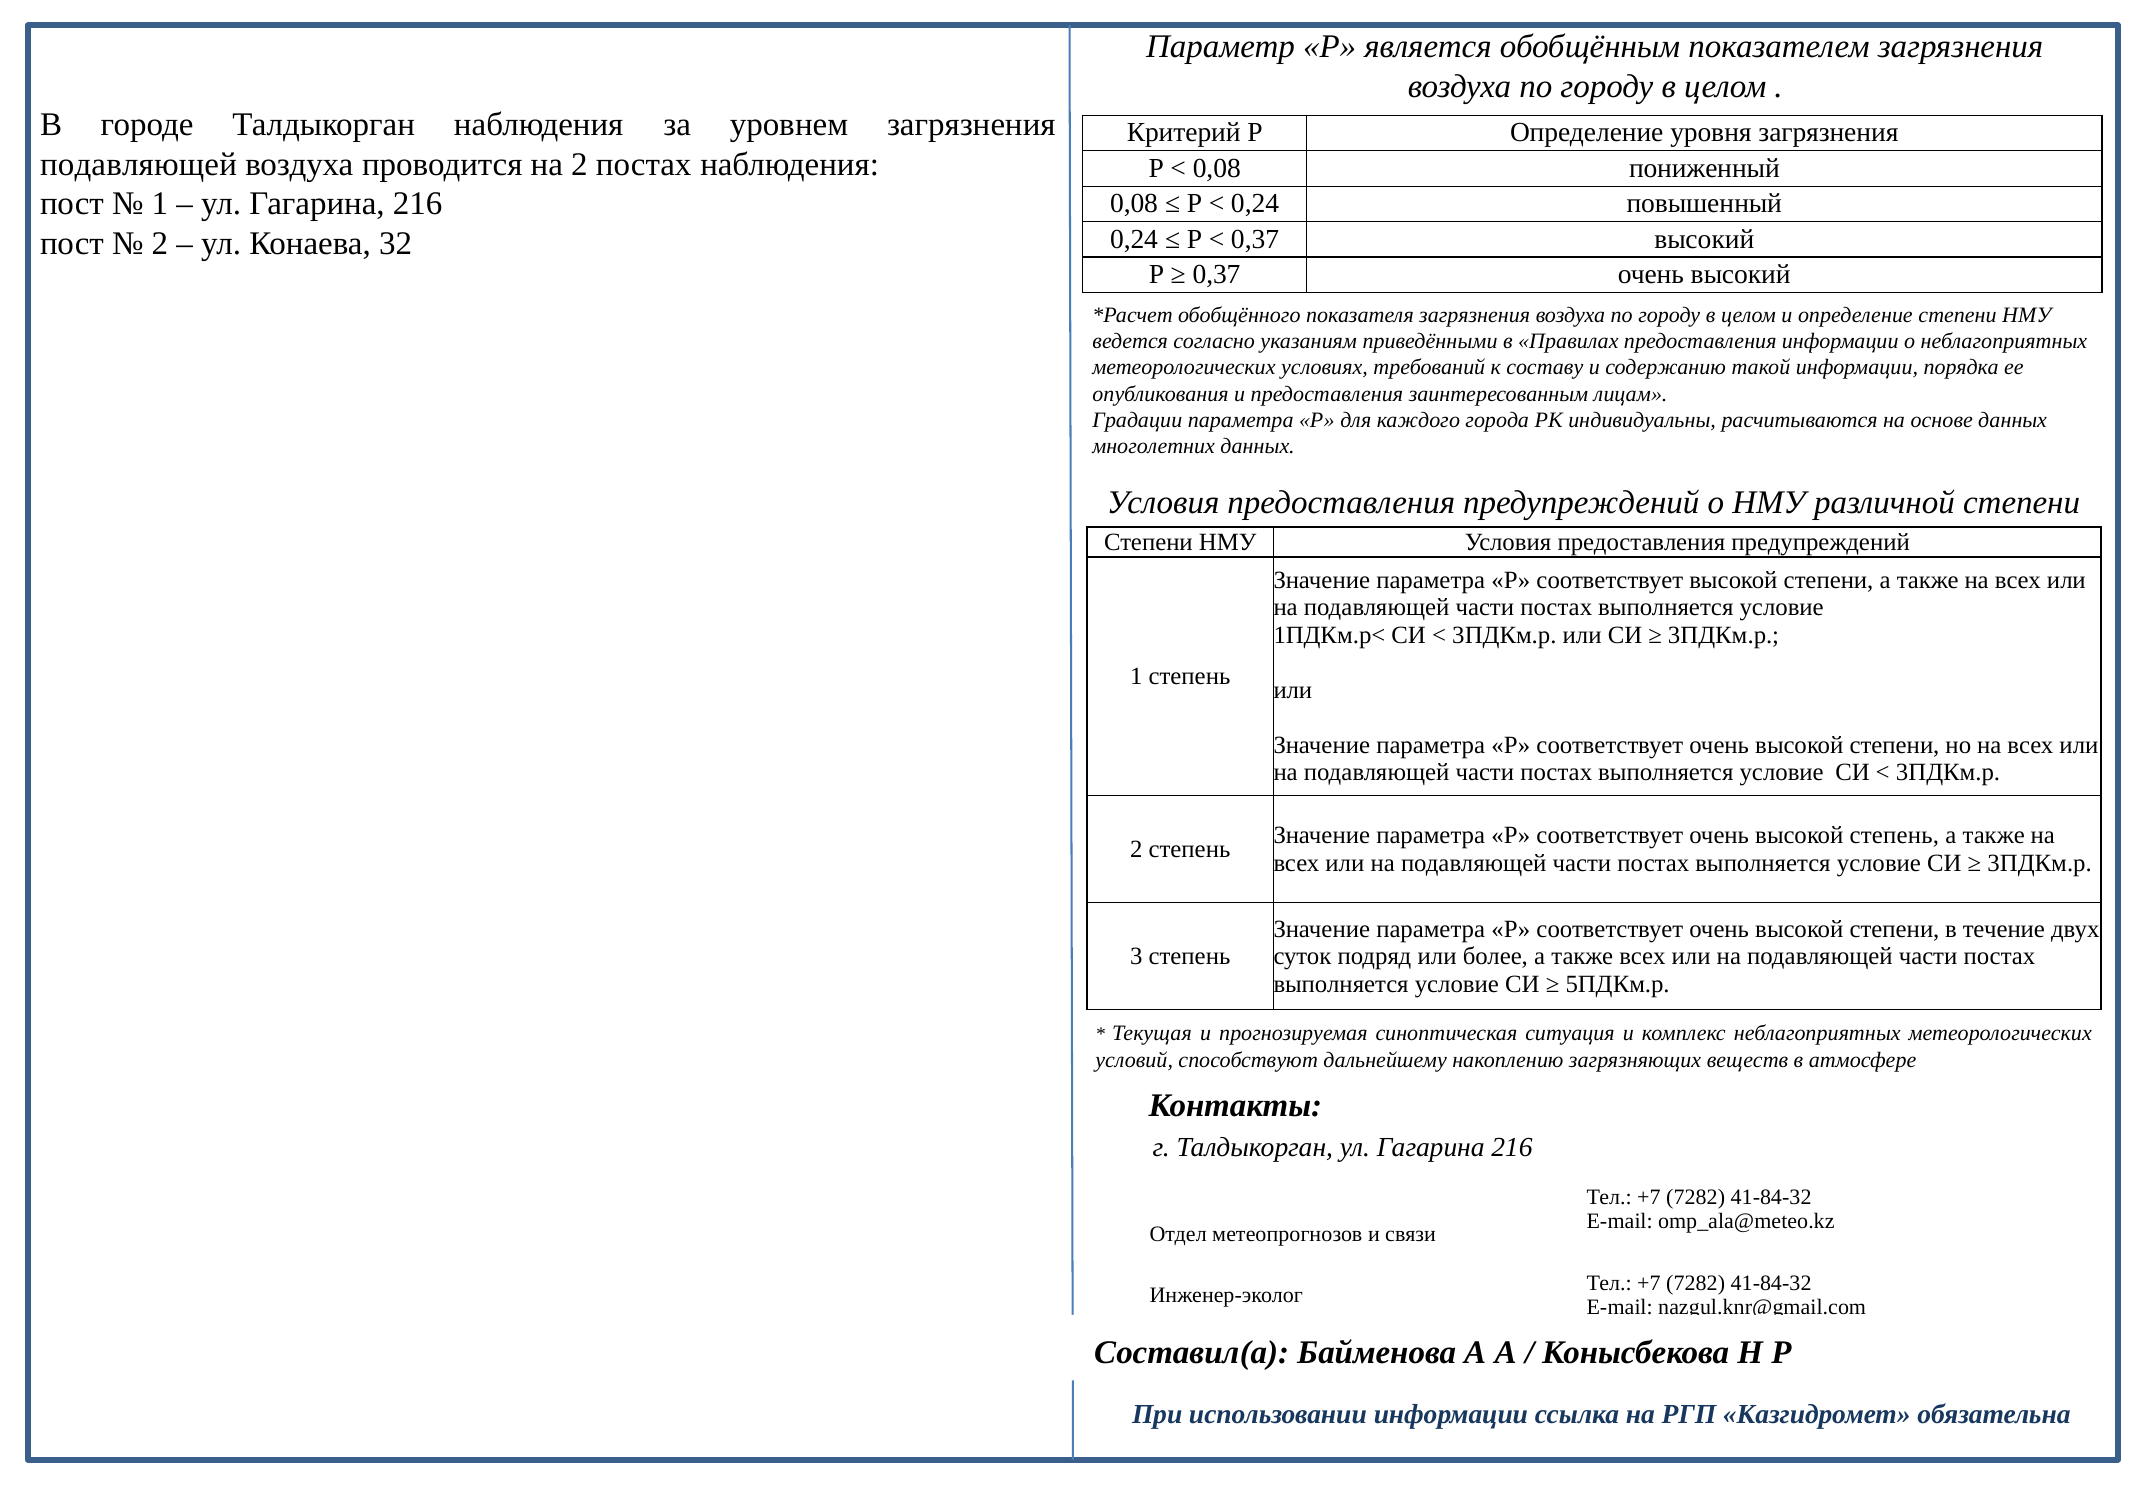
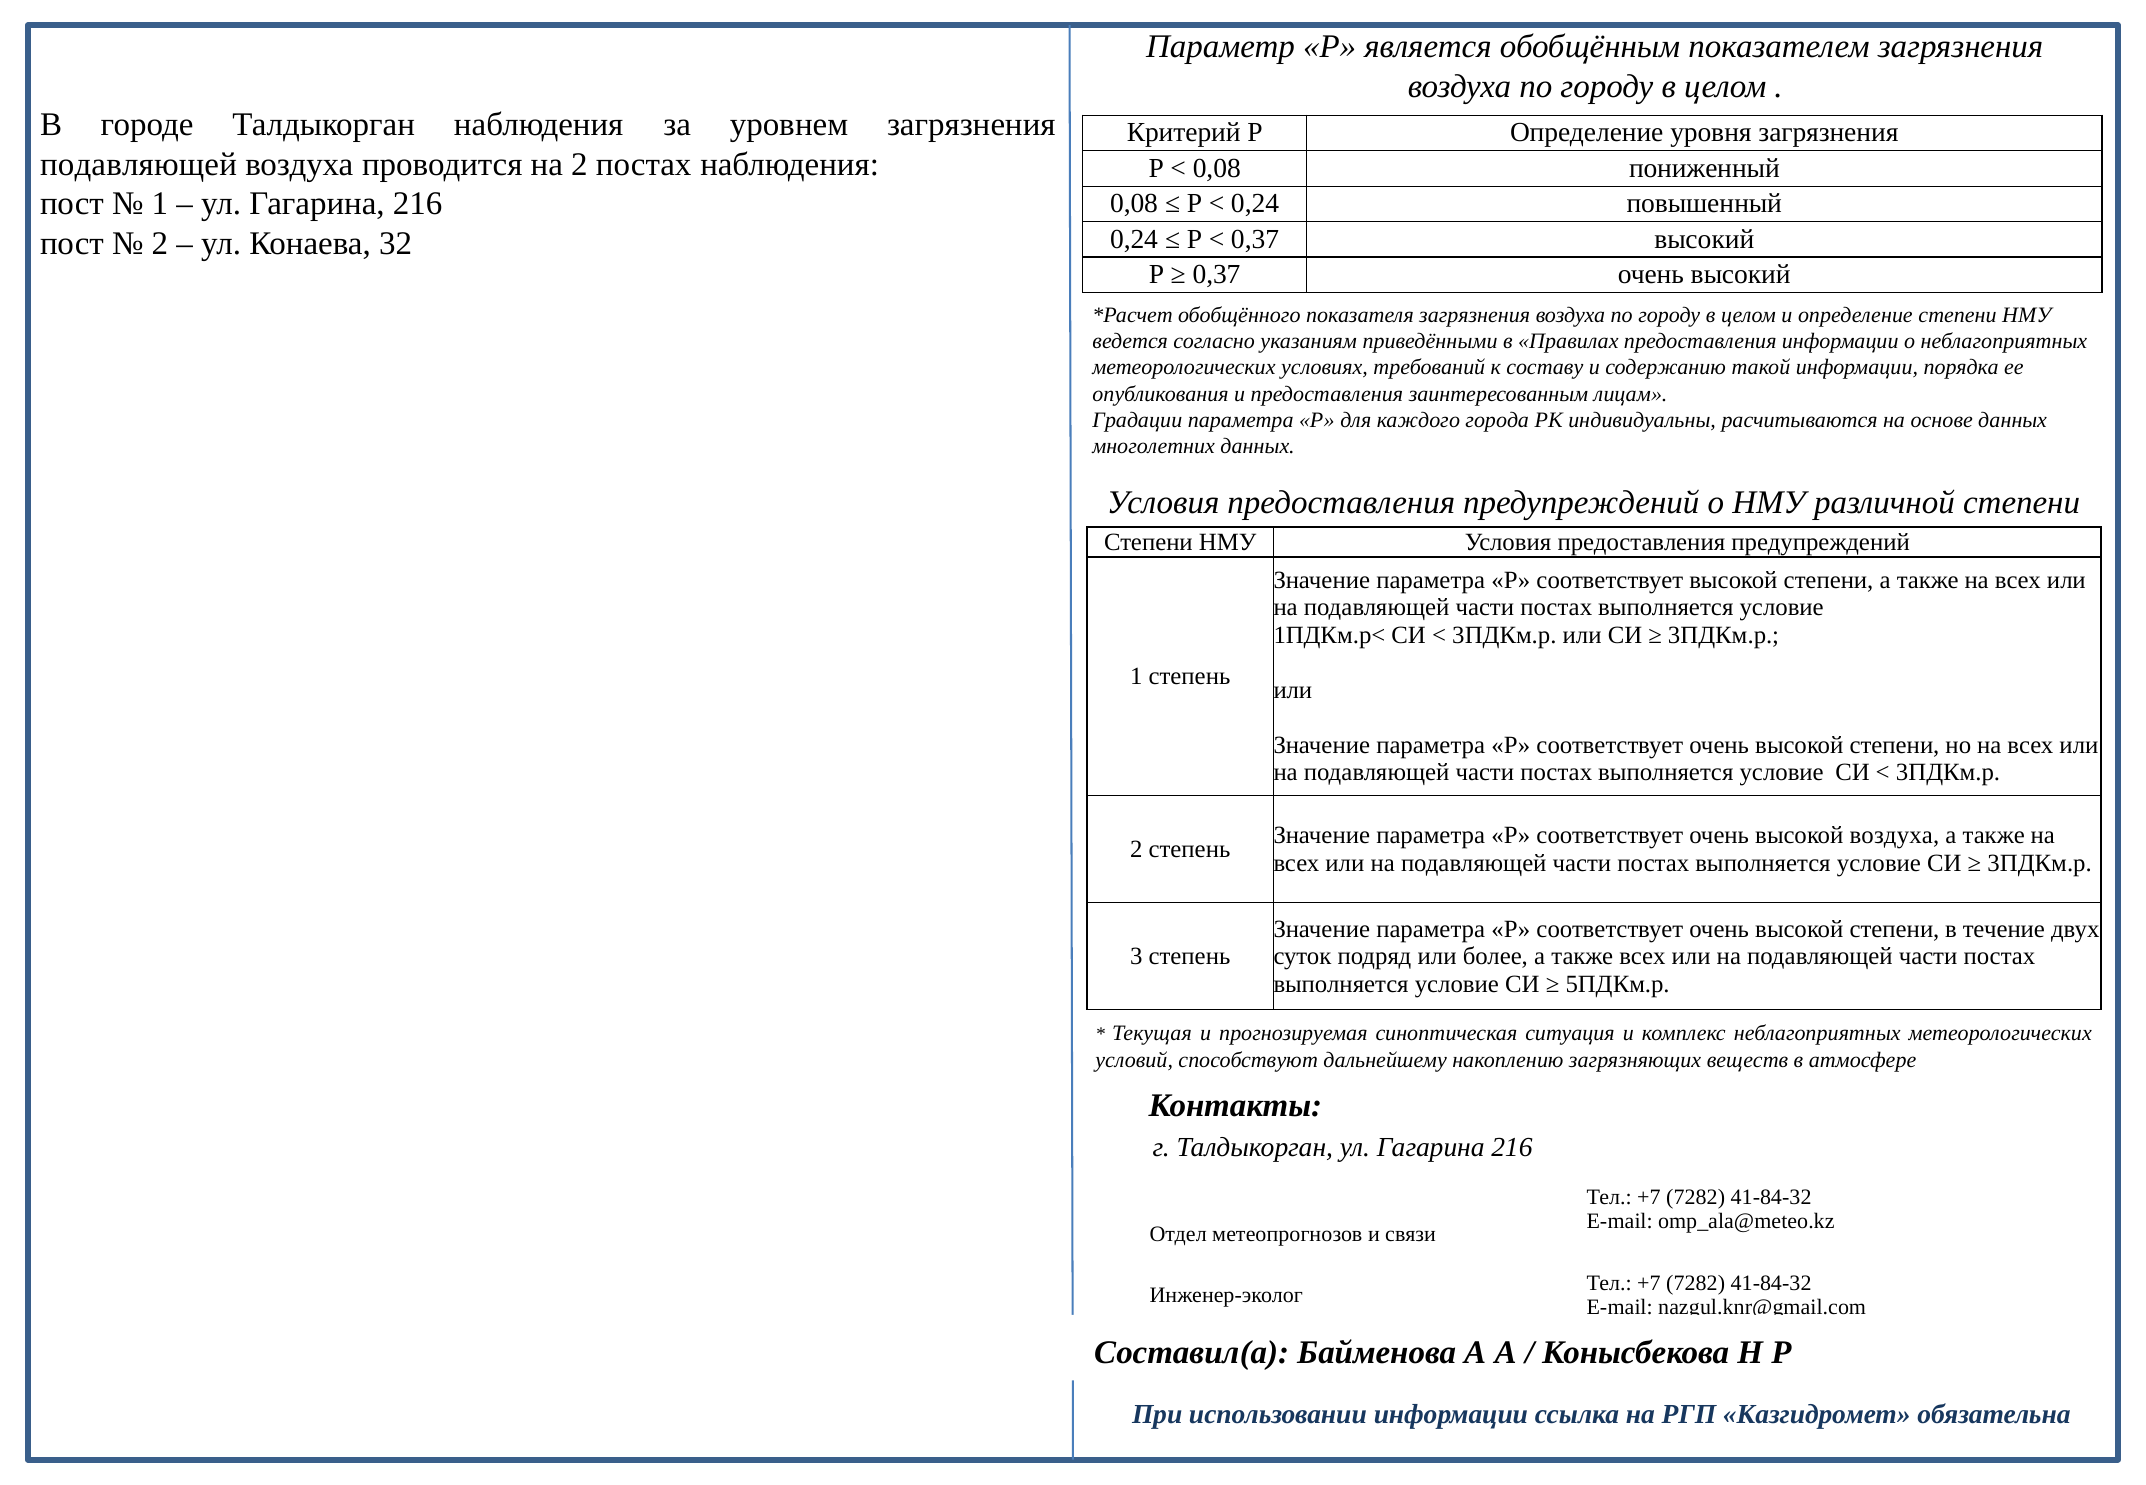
высокой степень: степень -> воздуха
